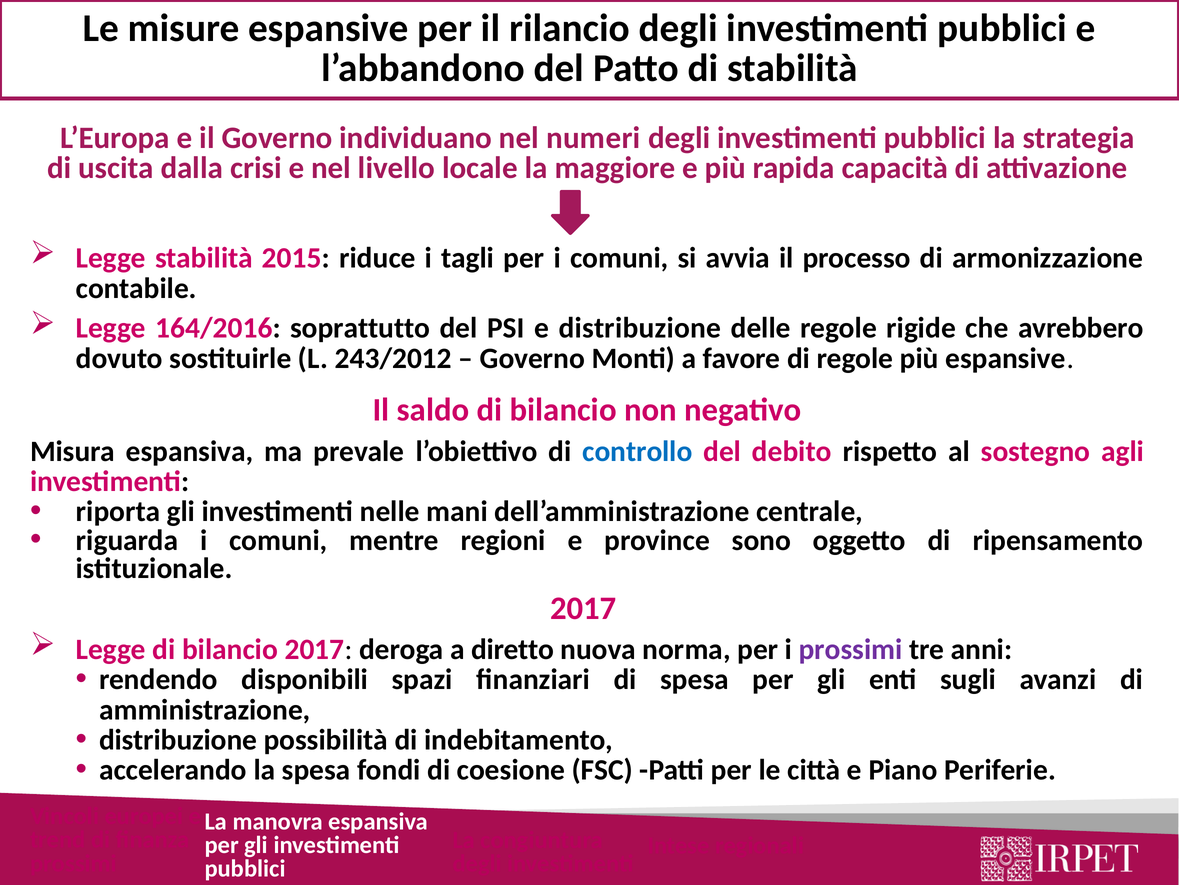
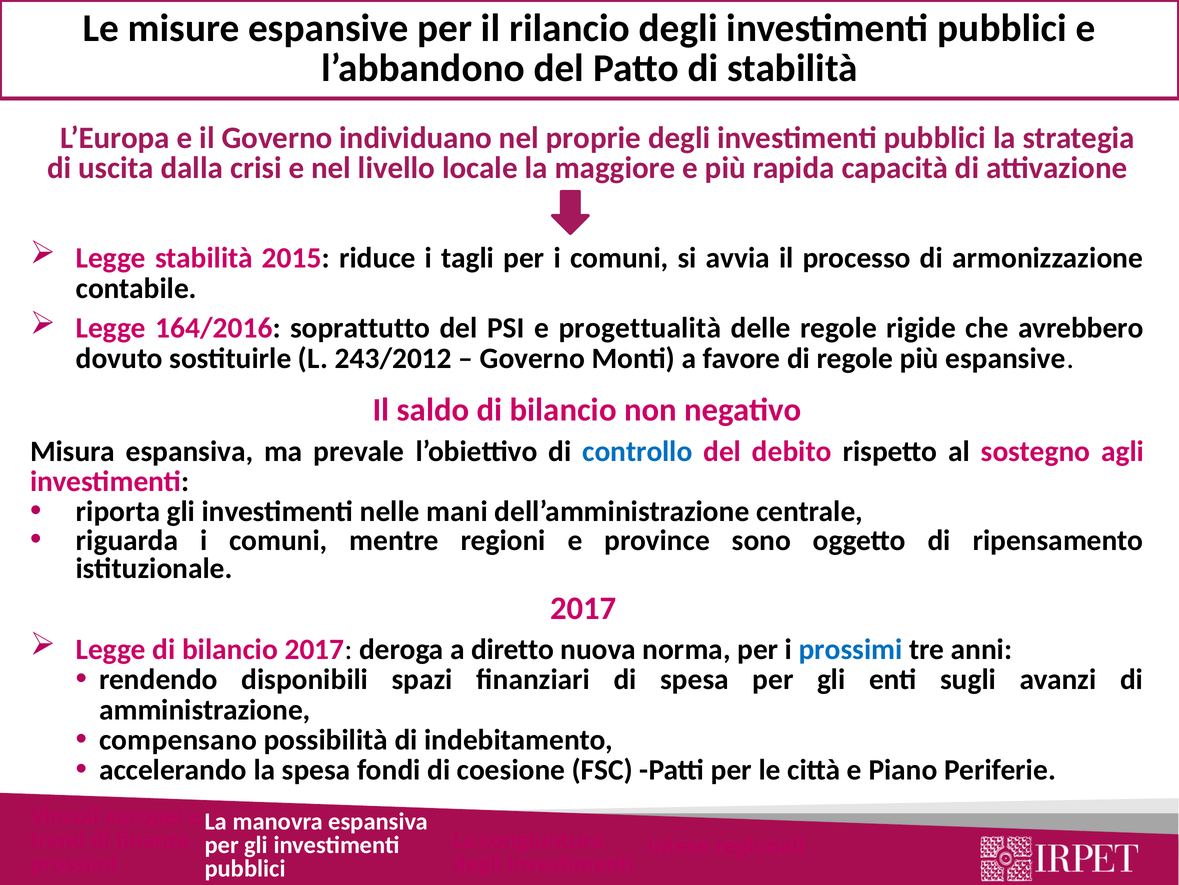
numeri: numeri -> proprie
e distribuzione: distribuzione -> progettualità
prossimi at (851, 649) colour: purple -> blue
distribuzione at (178, 739): distribuzione -> compensano
